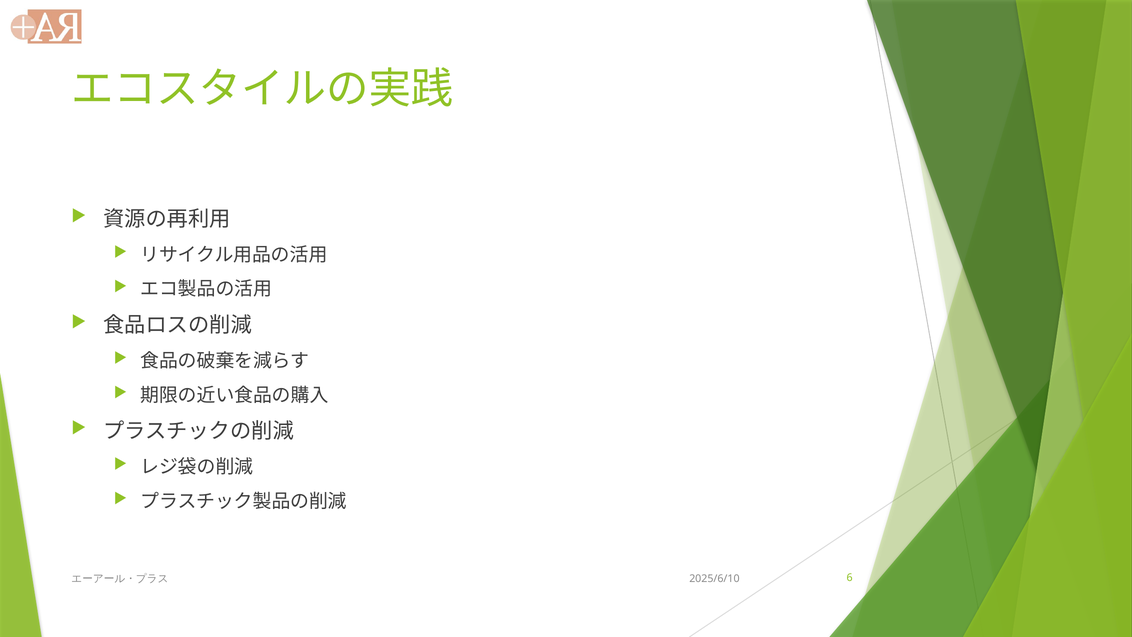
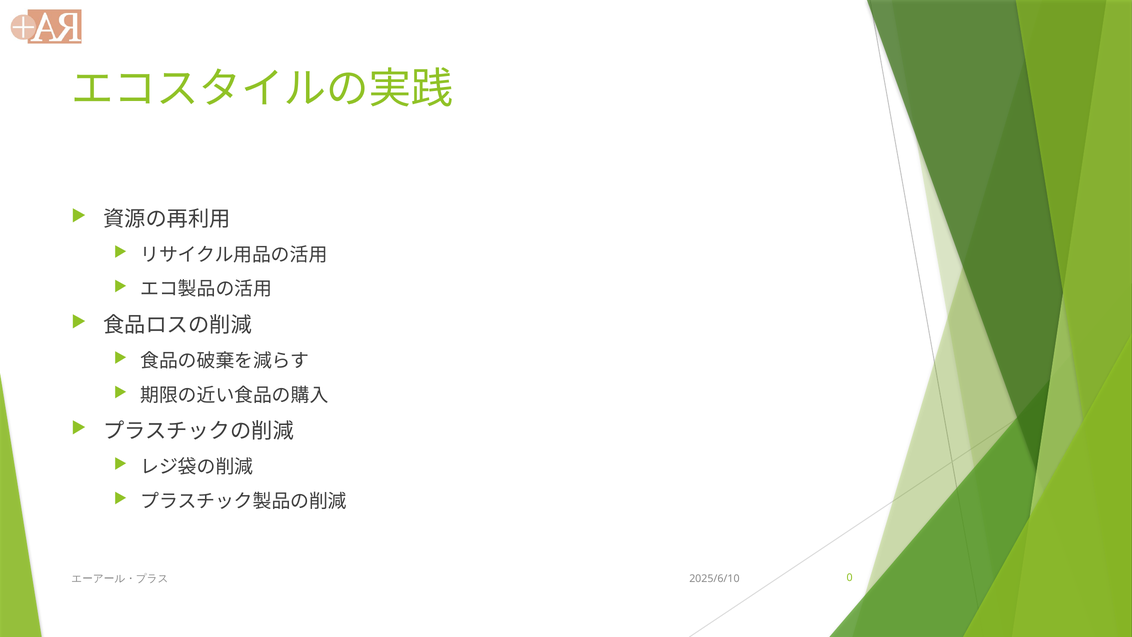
6: 6 -> 0
